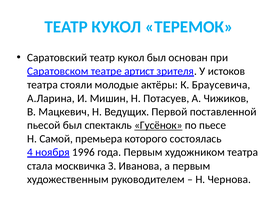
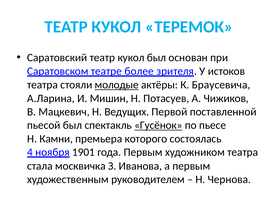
артист: артист -> более
молодые underline: none -> present
Самой: Самой -> Камни
1996: 1996 -> 1901
